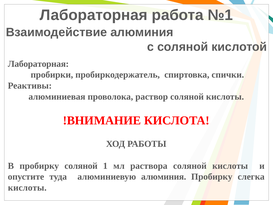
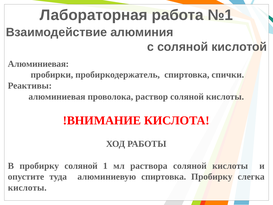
Лабораторная at (38, 64): Лабораторная -> Алюминиевая
алюминиевую алюминия: алюминия -> спиртовка
